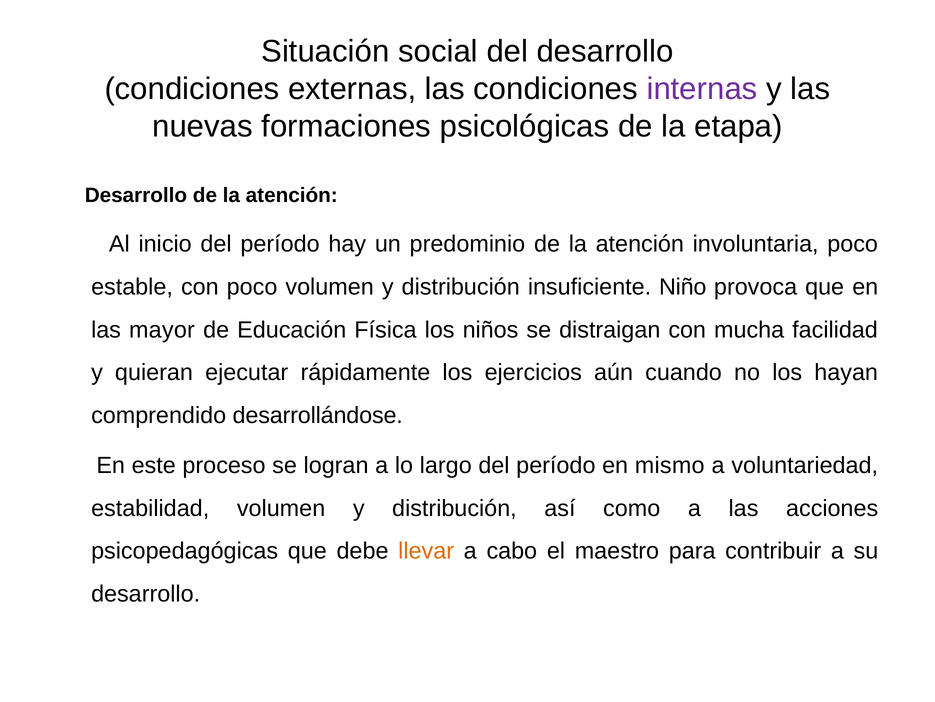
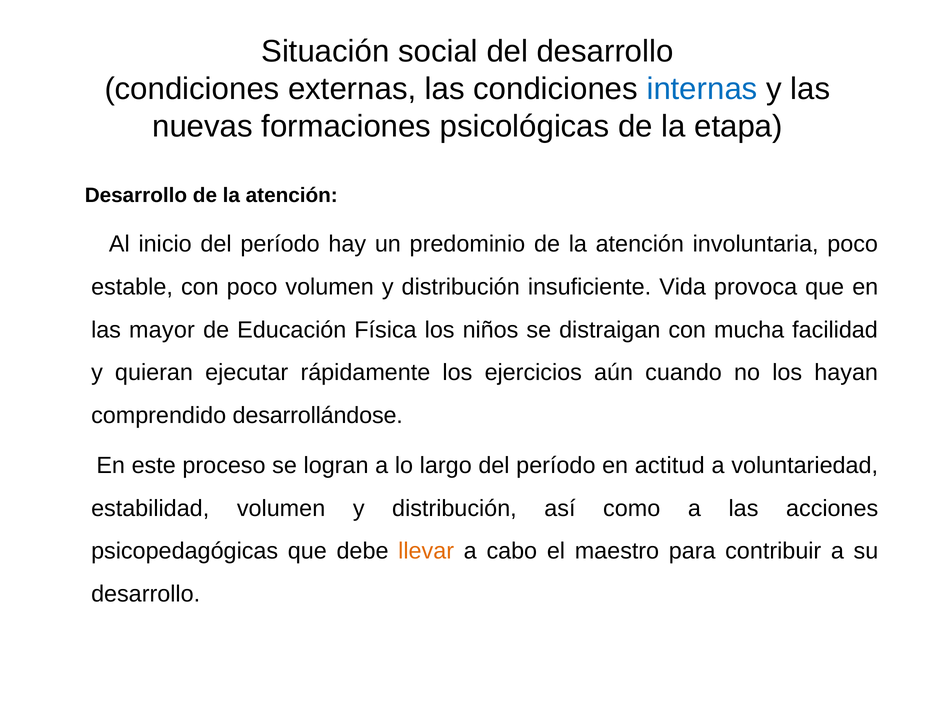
internas colour: purple -> blue
Niño: Niño -> Vida
mismo: mismo -> actitud
